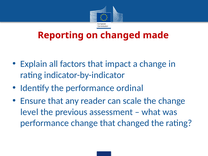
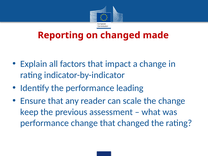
ordinal: ordinal -> leading
level: level -> keep
